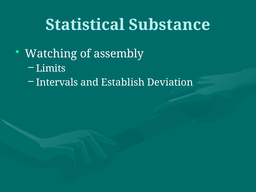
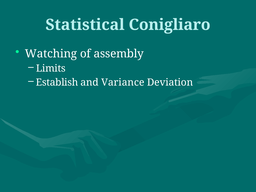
Substance: Substance -> Conigliaro
Intervals: Intervals -> Establish
Establish: Establish -> Variance
